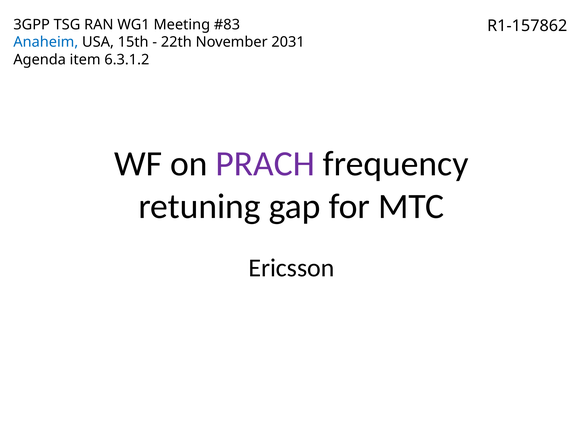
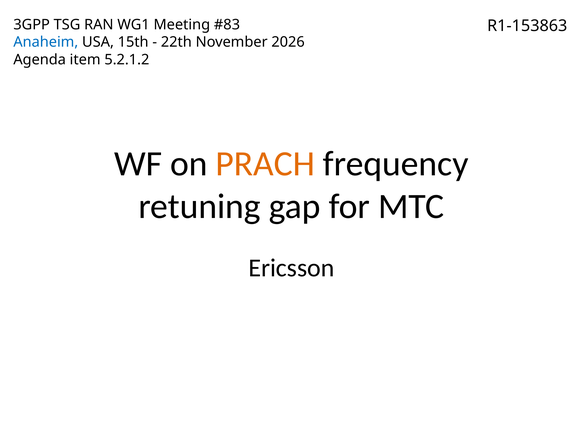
R1-157862: R1-157862 -> R1-153863
2031: 2031 -> 2026
6.3.1.2: 6.3.1.2 -> 5.2.1.2
PRACH colour: purple -> orange
